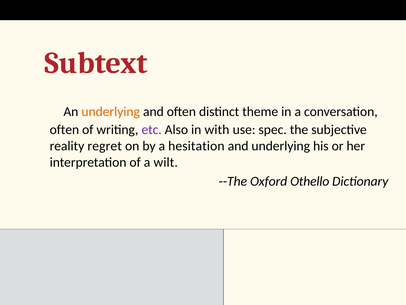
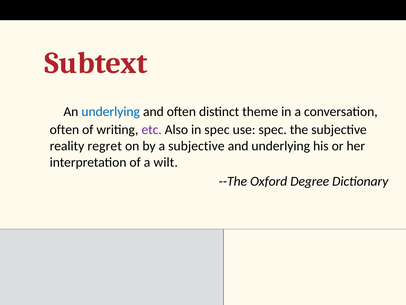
underlying at (111, 111) colour: orange -> blue
in with: with -> spec
a hesitation: hesitation -> subjective
Othello: Othello -> Degree
